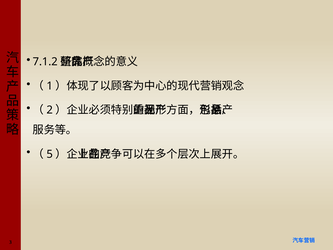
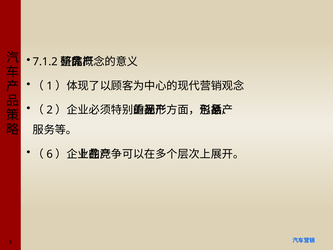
5: 5 -> 6
